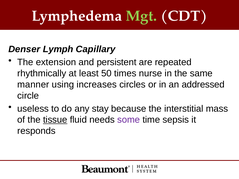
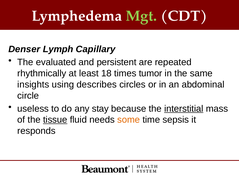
extension: extension -> evaluated
50: 50 -> 18
nurse: nurse -> tumor
manner: manner -> insights
increases: increases -> describes
addressed: addressed -> abdominal
interstitial underline: none -> present
some colour: purple -> orange
